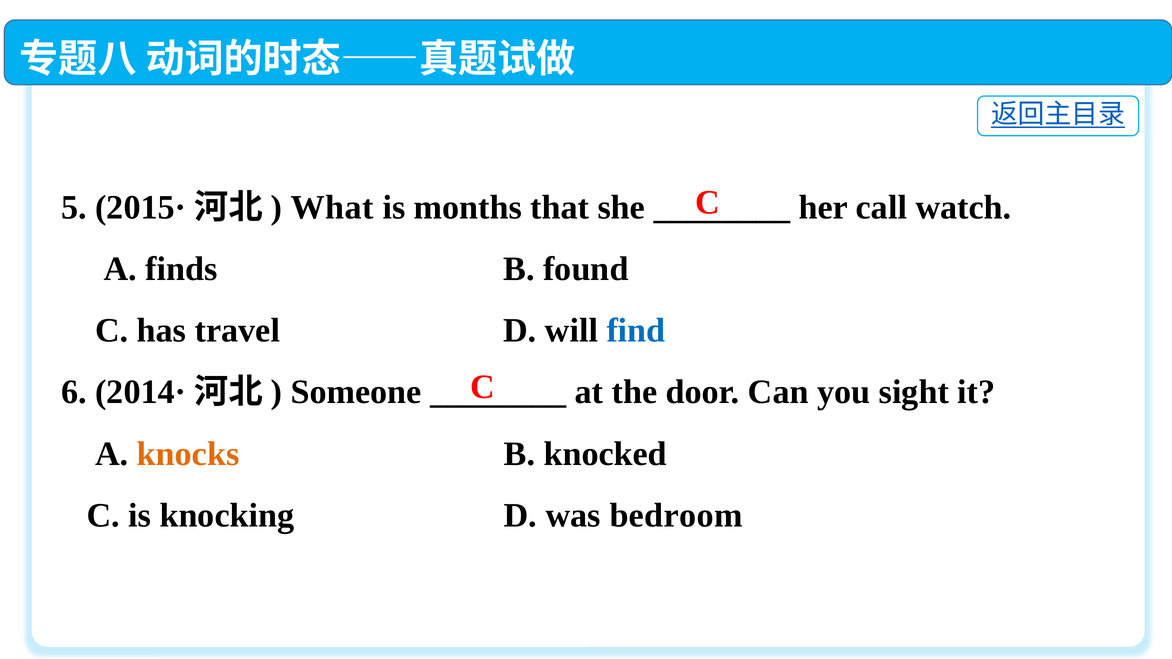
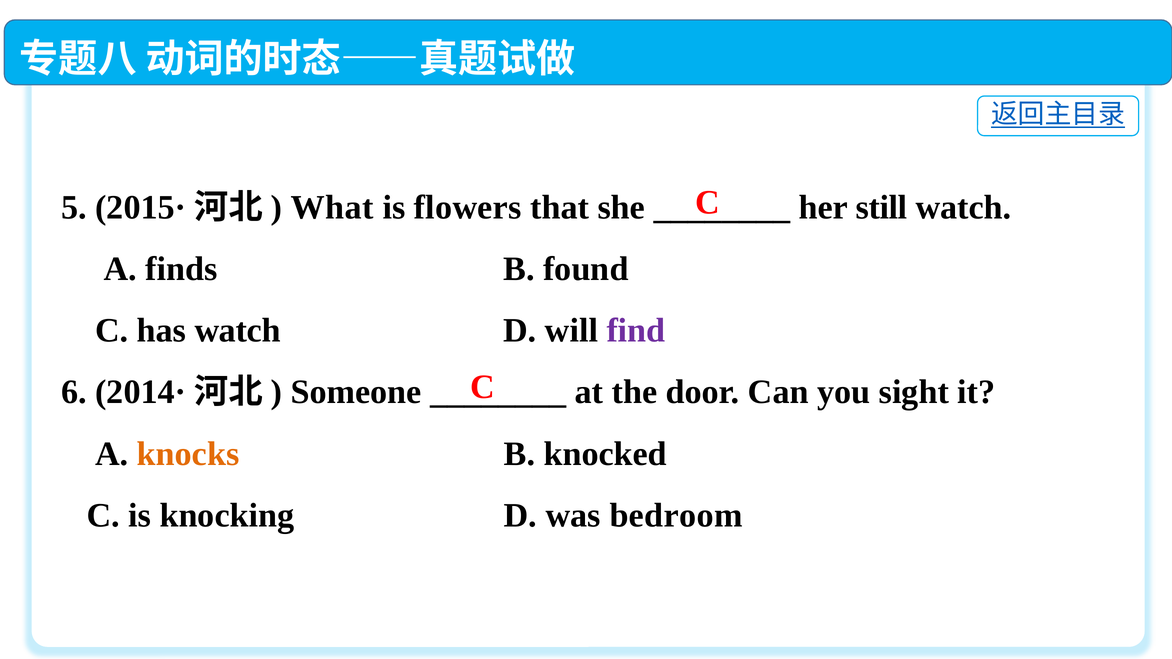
months: months -> flowers
call: call -> still
has travel: travel -> watch
find colour: blue -> purple
